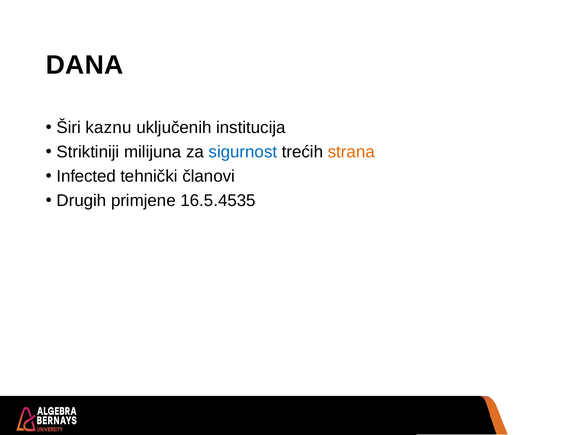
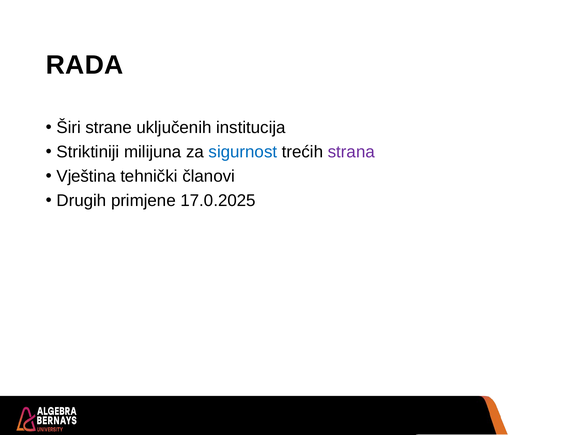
DANA: DANA -> RADA
kaznu: kaznu -> strane
strana colour: orange -> purple
Infected: Infected -> Vještina
16.5.4535: 16.5.4535 -> 17.0.2025
